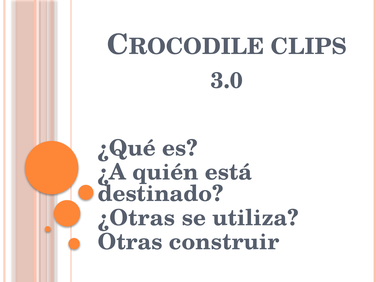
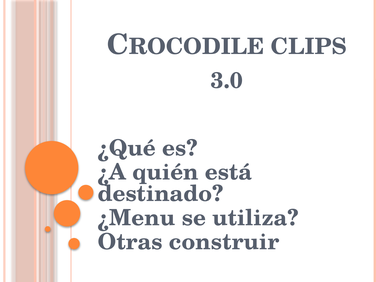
¿Otras: ¿Otras -> ¿Menu
